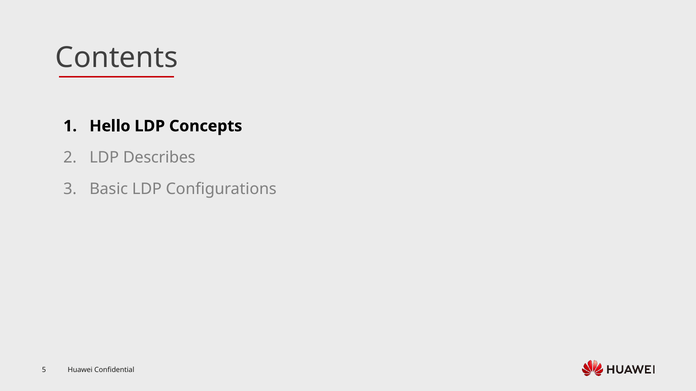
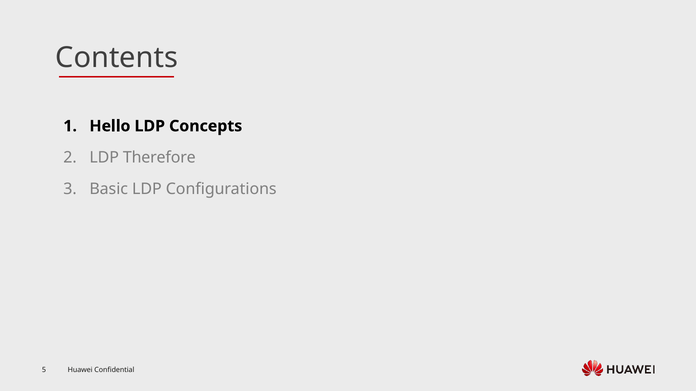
Describes: Describes -> Therefore
